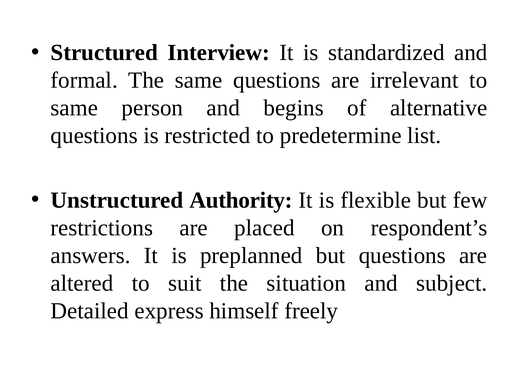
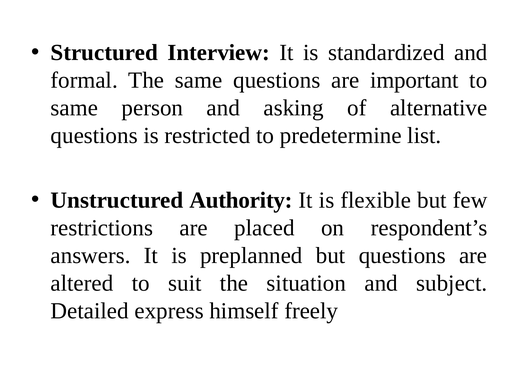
irrelevant: irrelevant -> important
begins: begins -> asking
